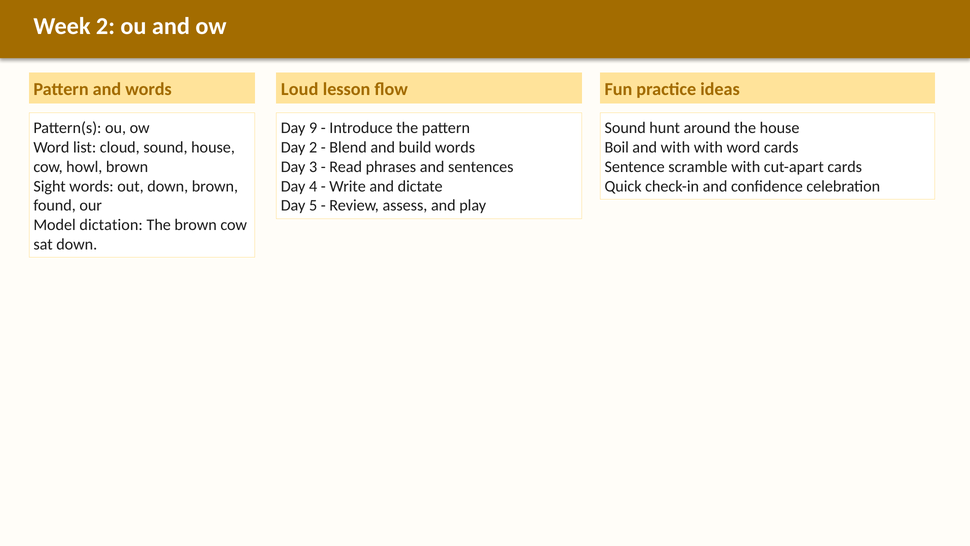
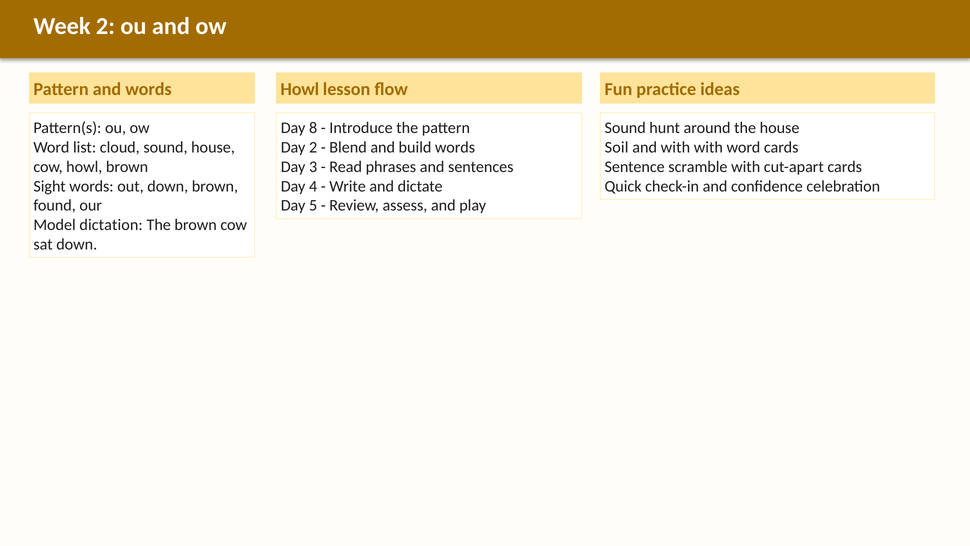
Loud at (300, 89): Loud -> Howl
9: 9 -> 8
Boil: Boil -> Soil
